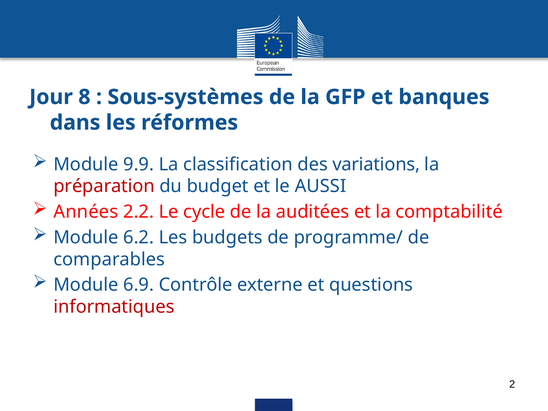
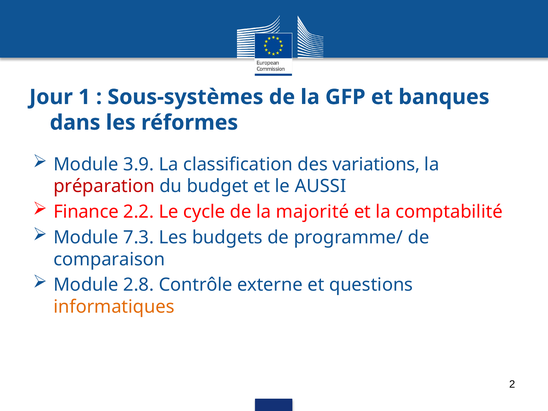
8: 8 -> 1
9.9: 9.9 -> 3.9
Années: Années -> Finance
auditées: auditées -> majorité
6.2: 6.2 -> 7.3
comparables: comparables -> comparaison
6.9: 6.9 -> 2.8
informatiques colour: red -> orange
